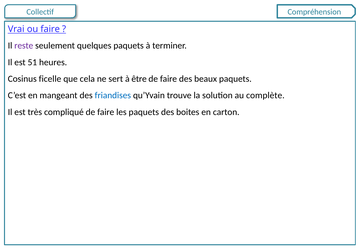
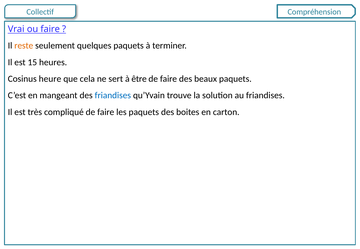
reste colour: purple -> orange
51: 51 -> 15
ficelle: ficelle -> heure
au complète: complète -> friandises
